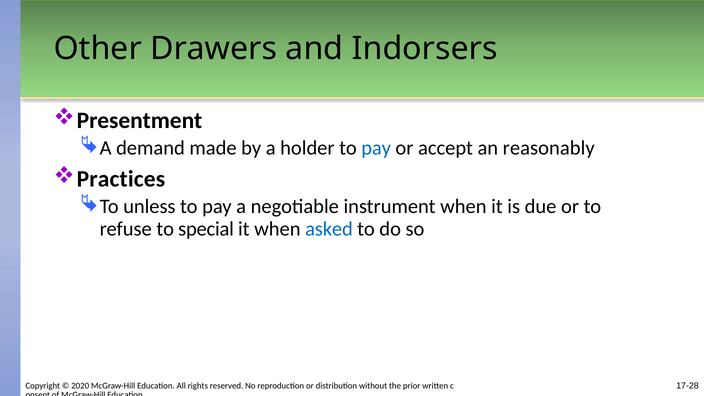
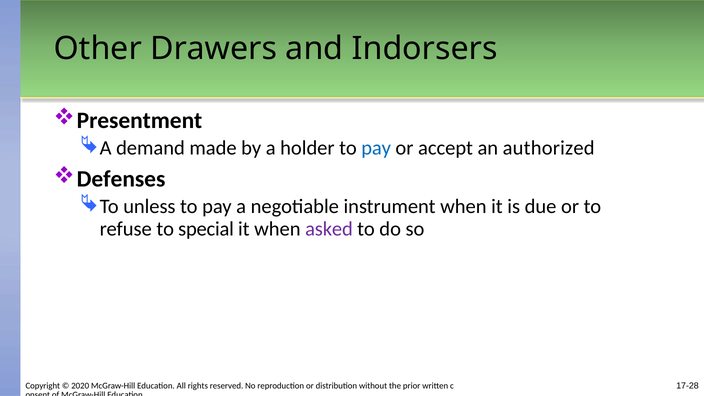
reasonably: reasonably -> authorized
Practices: Practices -> Defenses
asked colour: blue -> purple
